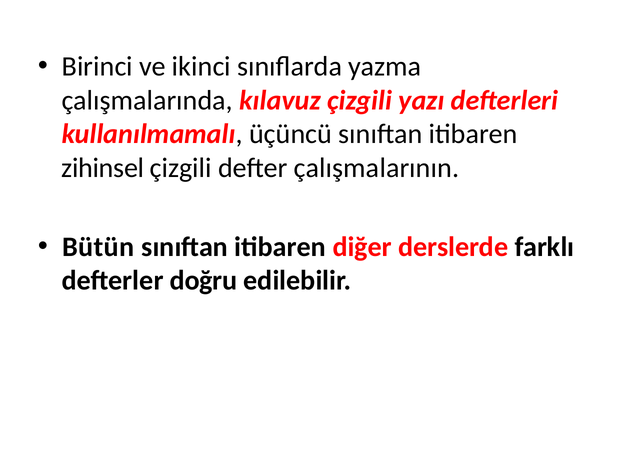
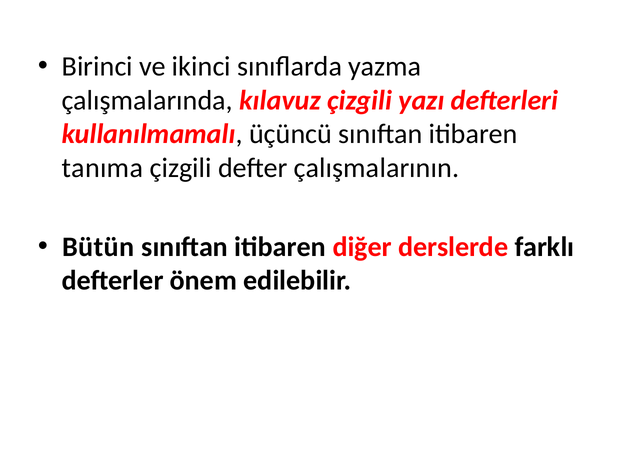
zihinsel: zihinsel -> tanıma
doğru: doğru -> önem
